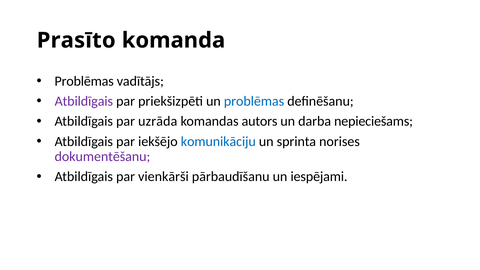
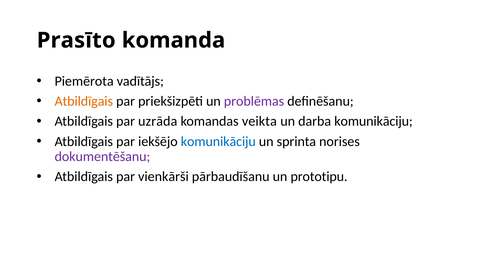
Problēmas at (84, 81): Problēmas -> Piemērota
Atbildīgais at (84, 101) colour: purple -> orange
problēmas at (254, 101) colour: blue -> purple
autors: autors -> veikta
darba nepieciešams: nepieciešams -> komunikāciju
iespējami: iespējami -> prototipu
